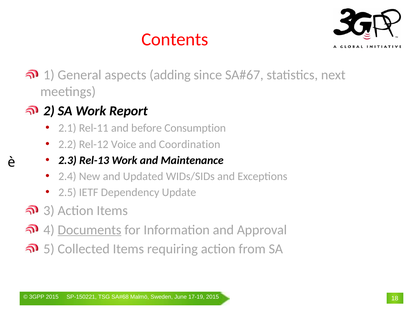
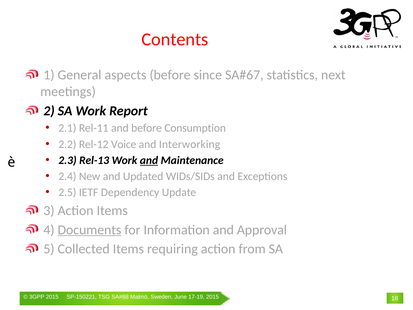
aspects adding: adding -> before
Coordination: Coordination -> Interworking
and at (149, 160) underline: none -> present
